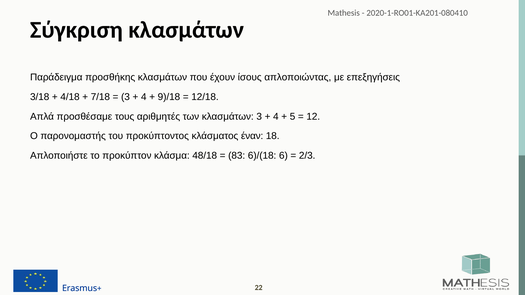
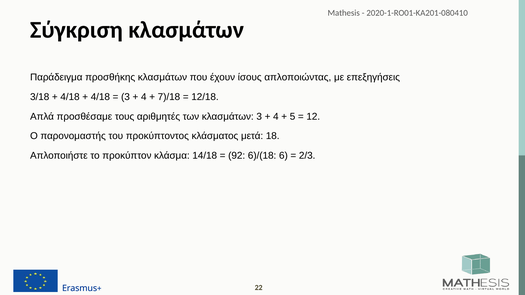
7/18 at (100, 97): 7/18 -> 4/18
9)/18: 9)/18 -> 7)/18
έναν: έναν -> μετά
48/18: 48/18 -> 14/18
83: 83 -> 92
